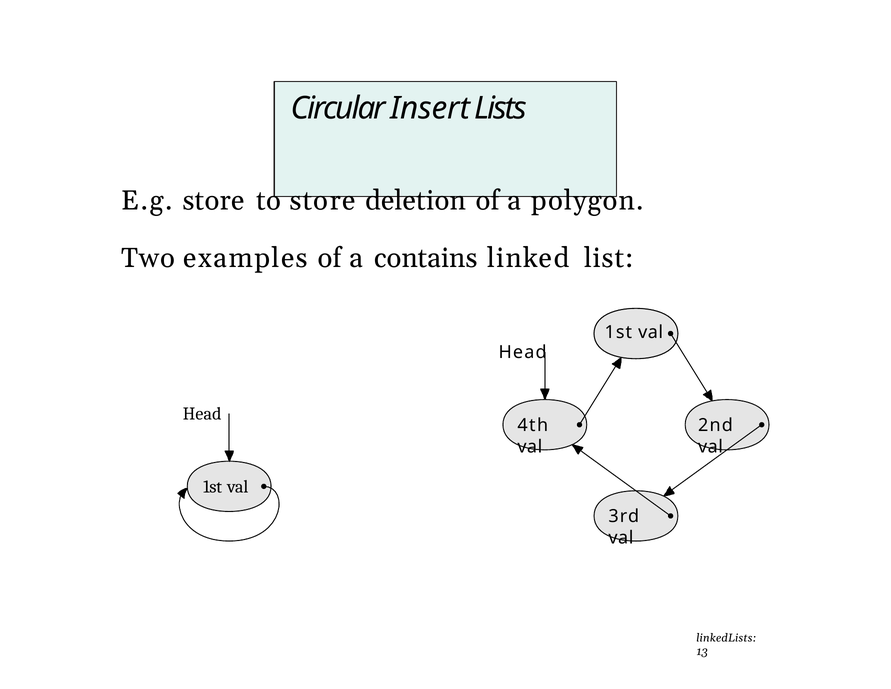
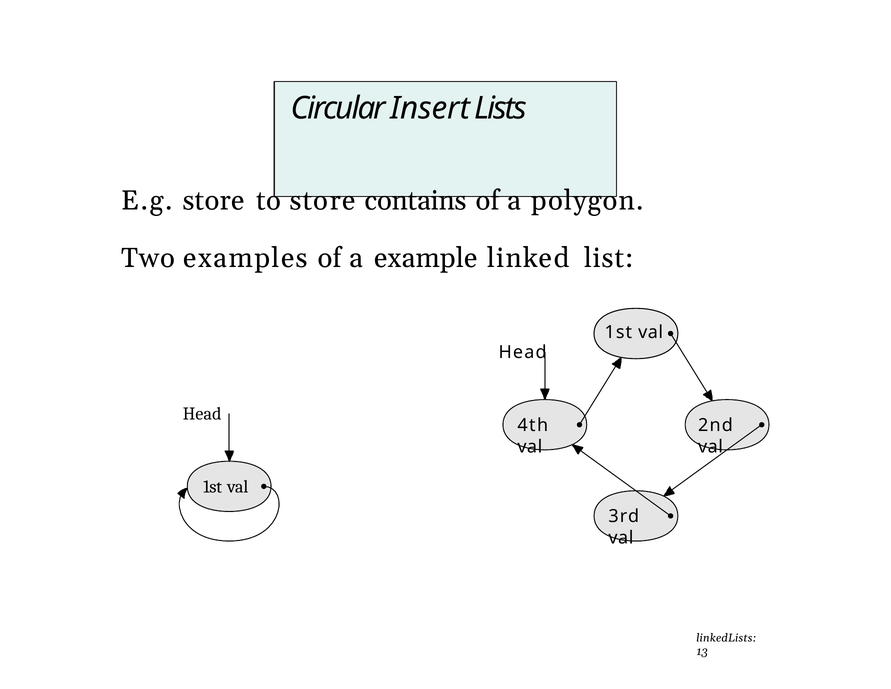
deletion: deletion -> contains
contains: contains -> example
